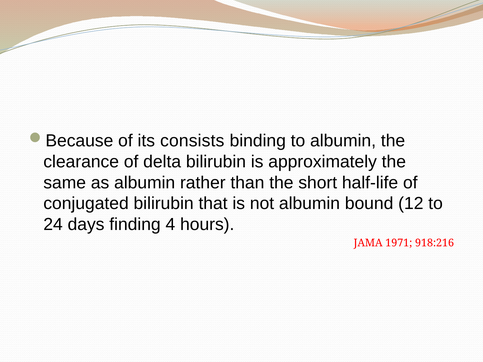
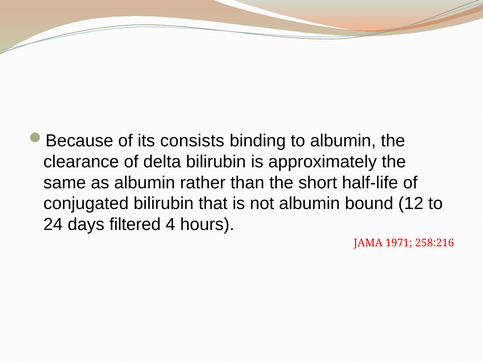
finding: finding -> filtered
918:216: 918:216 -> 258:216
